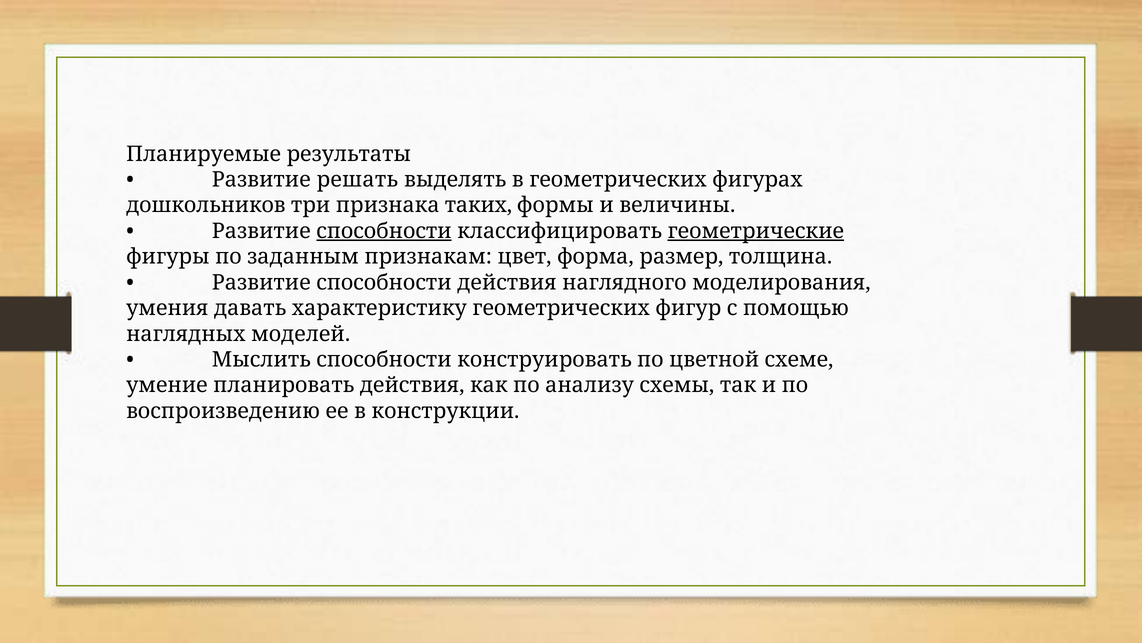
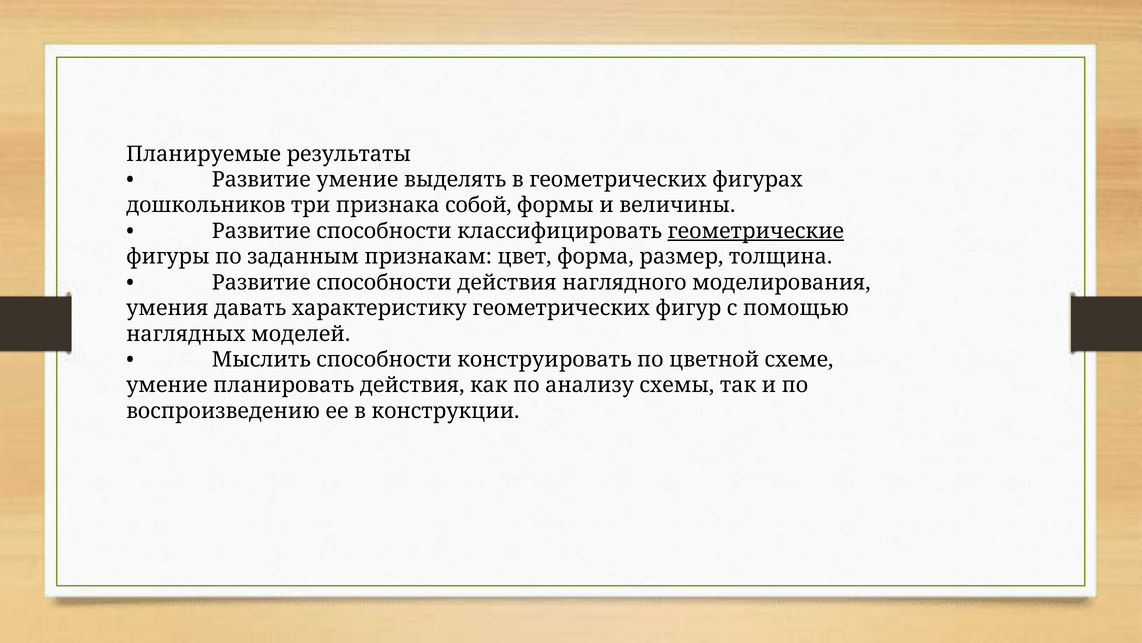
Развитие решать: решать -> умение
таких: таких -> собой
способности at (384, 231) underline: present -> none
